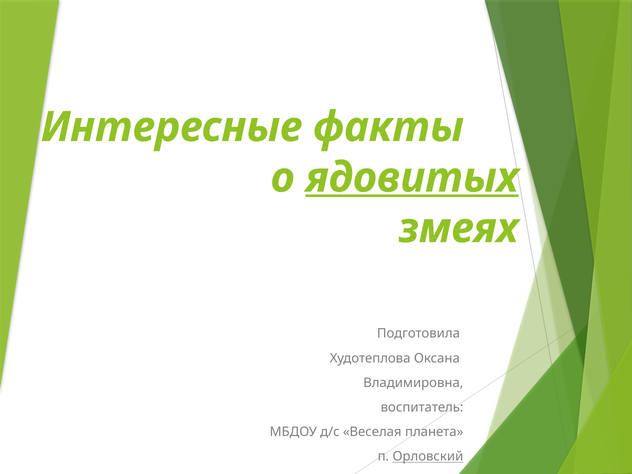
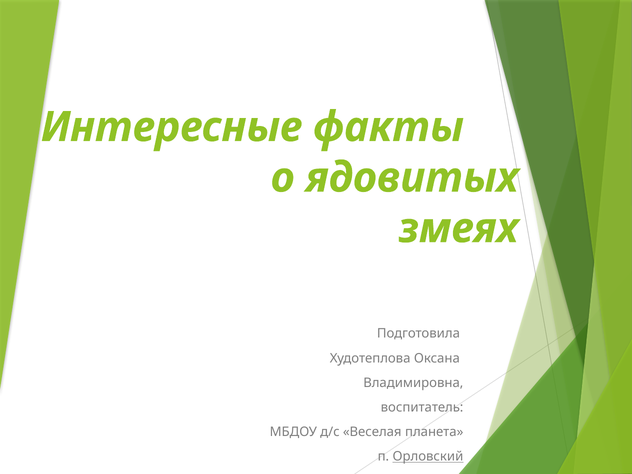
ядовитых underline: present -> none
